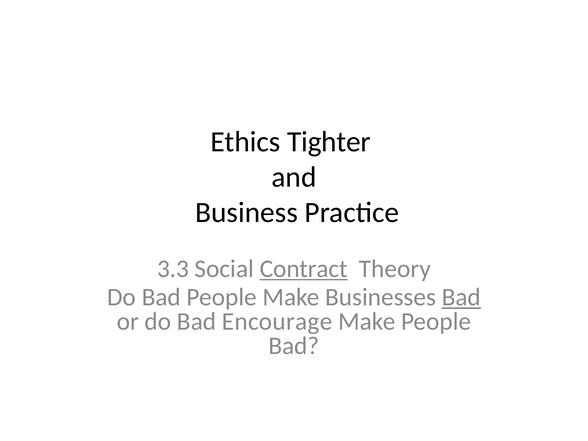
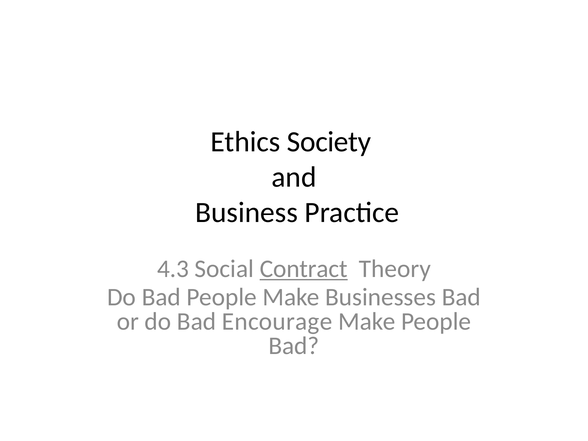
Tighter: Tighter -> Society
3.3: 3.3 -> 4.3
Bad at (461, 297) underline: present -> none
